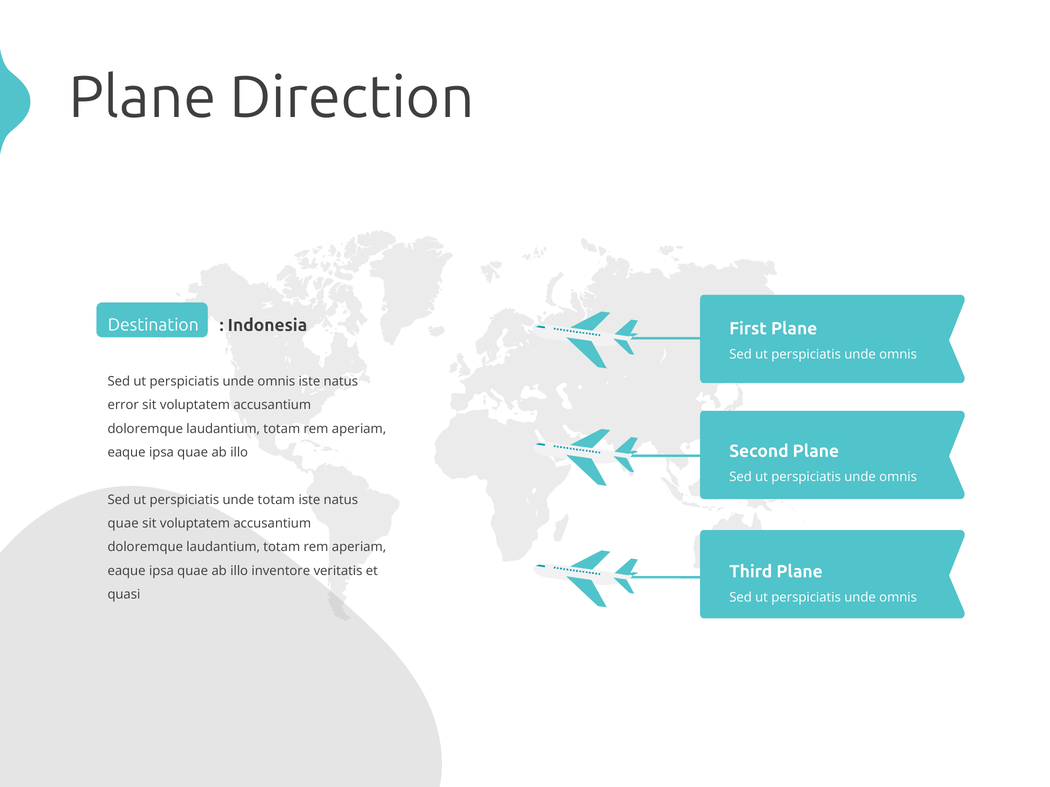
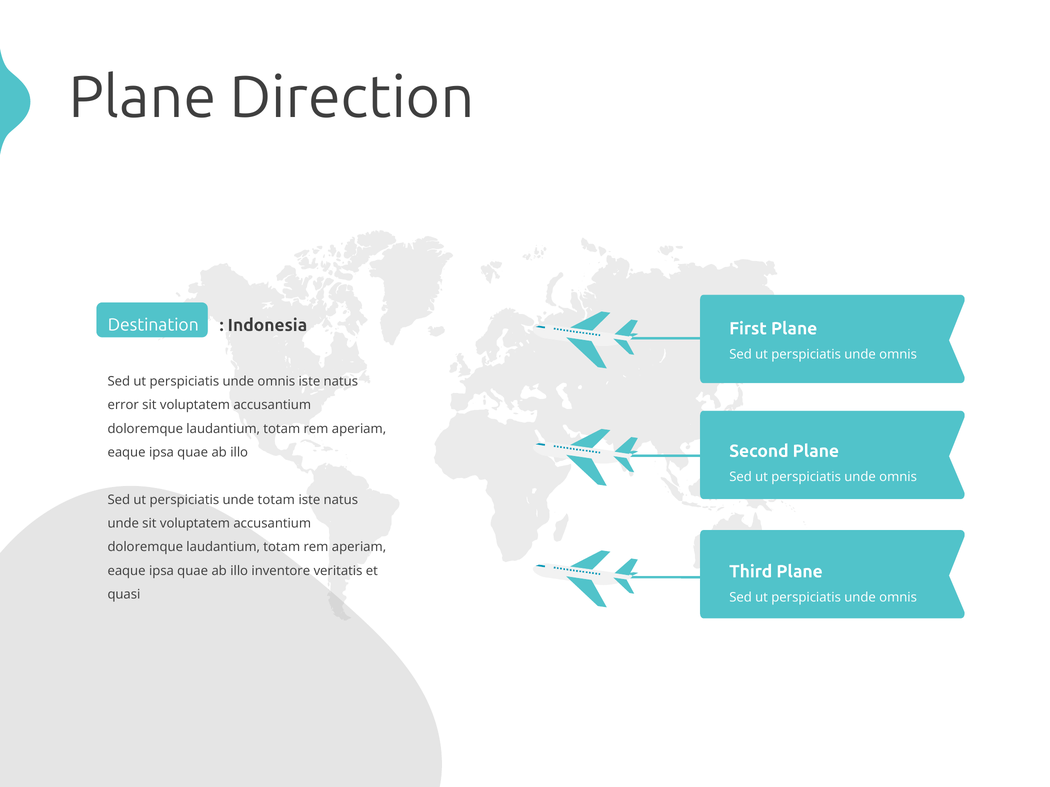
quae at (123, 524): quae -> unde
